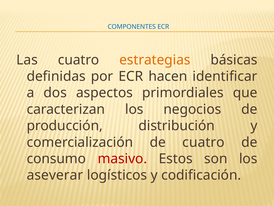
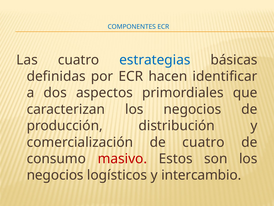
estrategias colour: orange -> blue
aseverar at (55, 175): aseverar -> negocios
codificación: codificación -> intercambio
